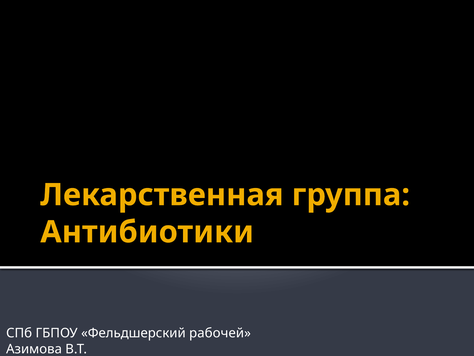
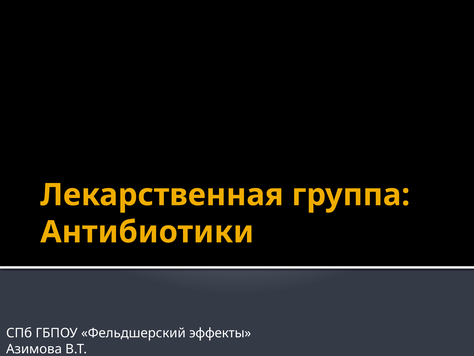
рабочей: рабочей -> эффекты
